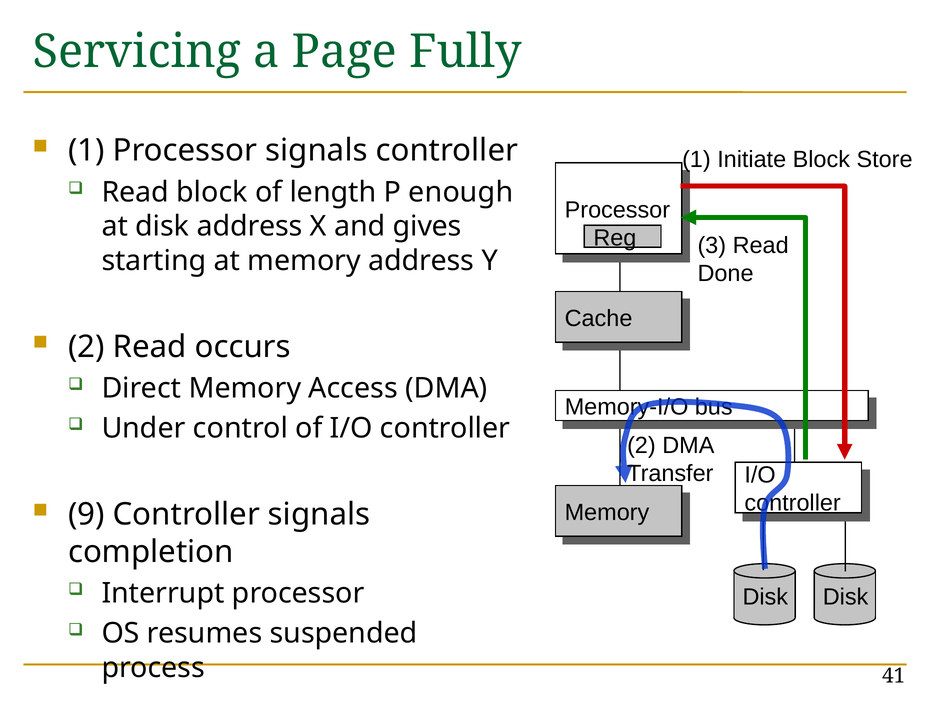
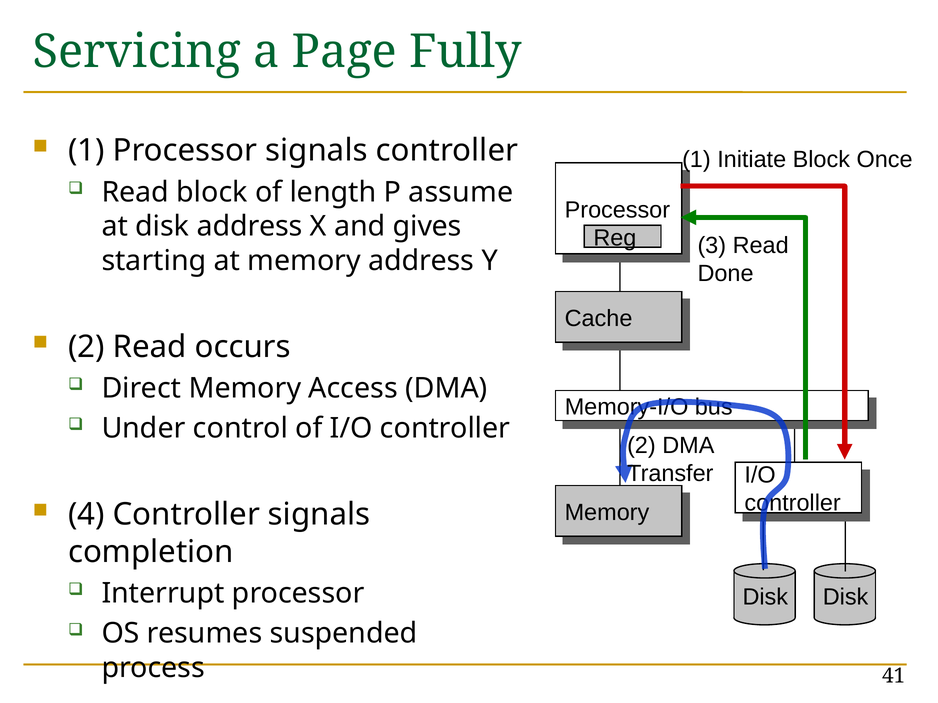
Store: Store -> Once
enough: enough -> assume
9: 9 -> 4
